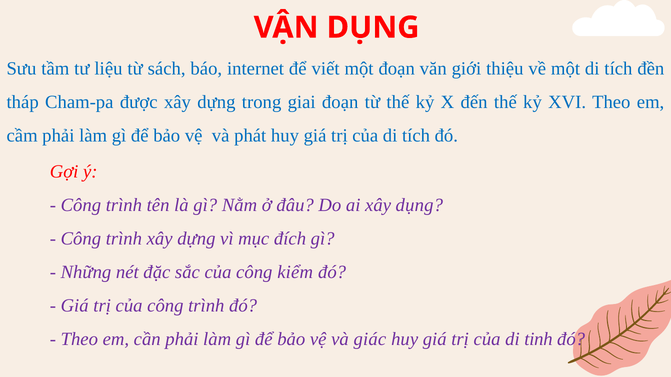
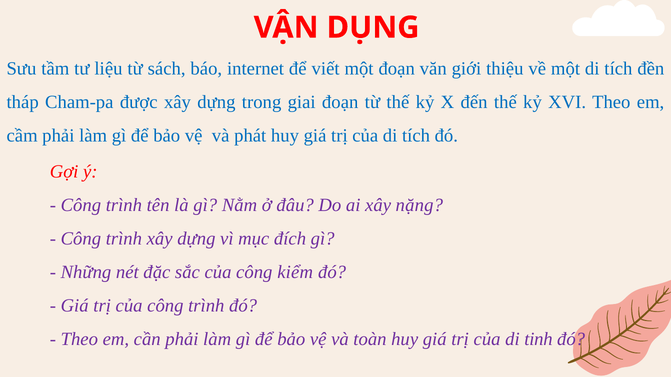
xây dụng: dụng -> nặng
giác: giác -> toàn
